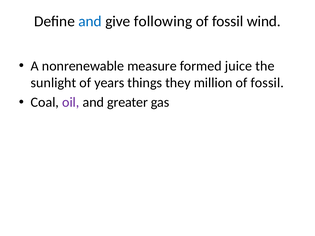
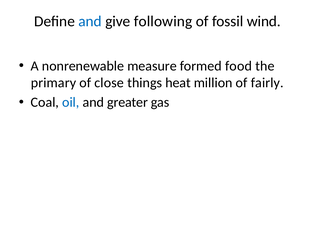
juice: juice -> food
sunlight: sunlight -> primary
years: years -> close
they: they -> heat
million of fossil: fossil -> fairly
oil colour: purple -> blue
